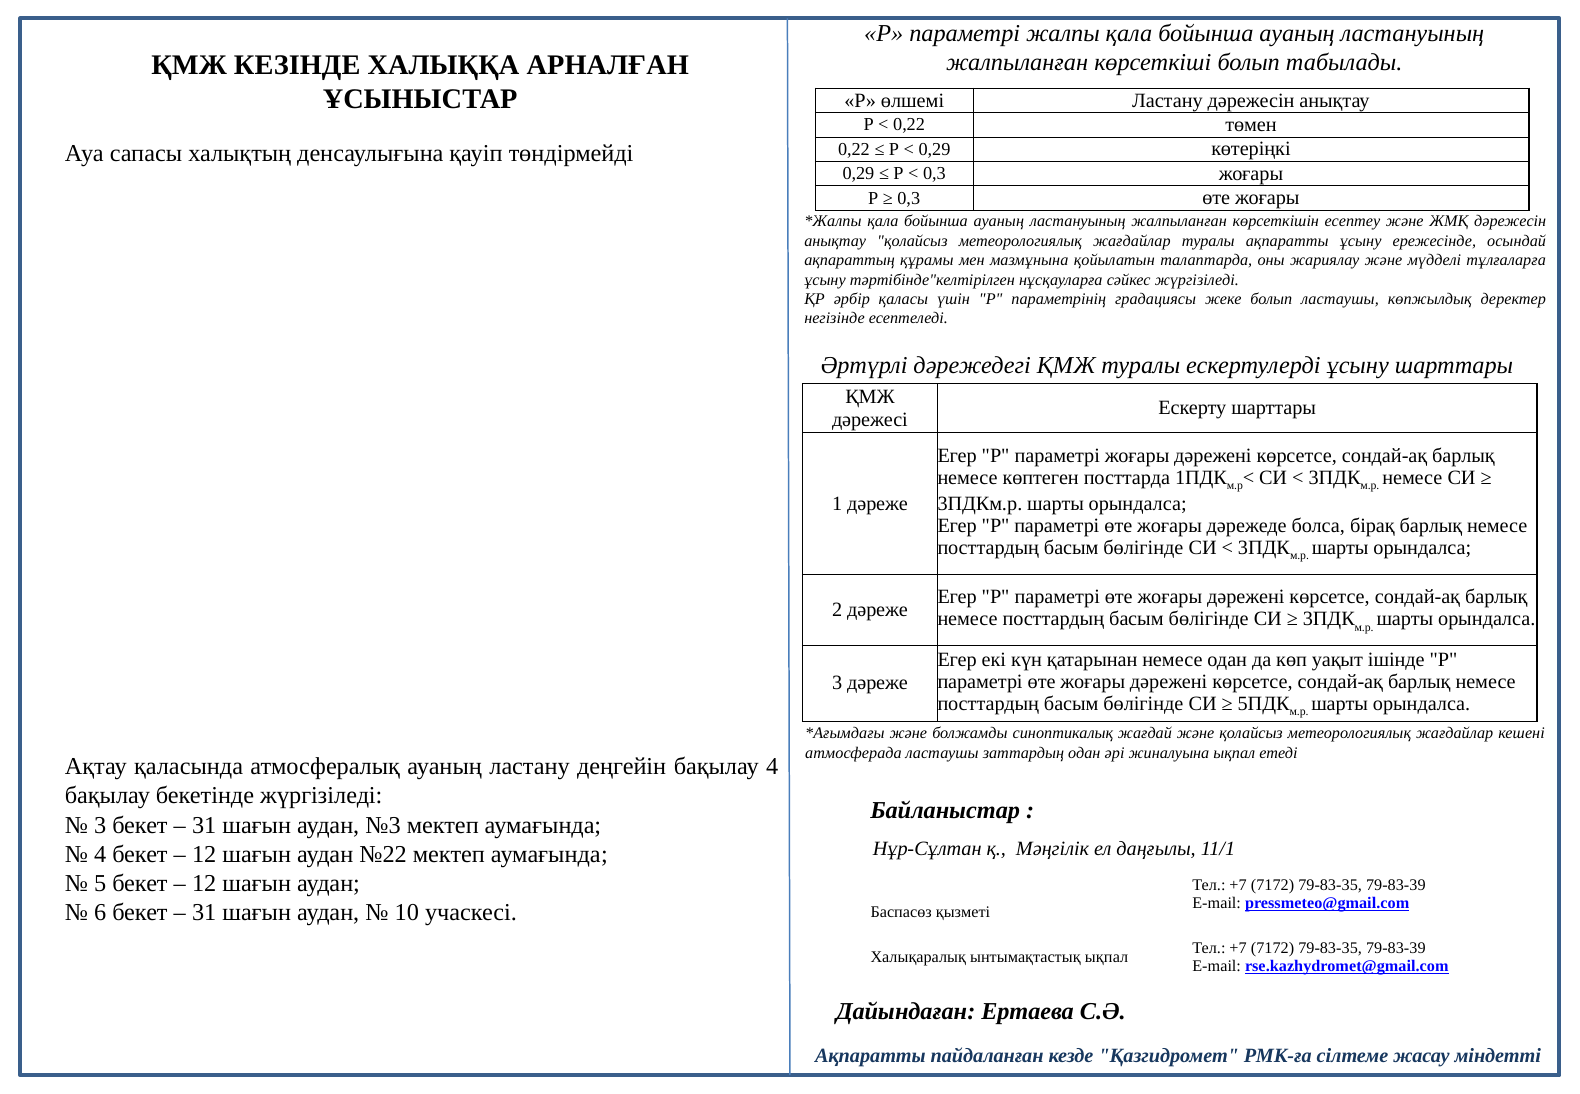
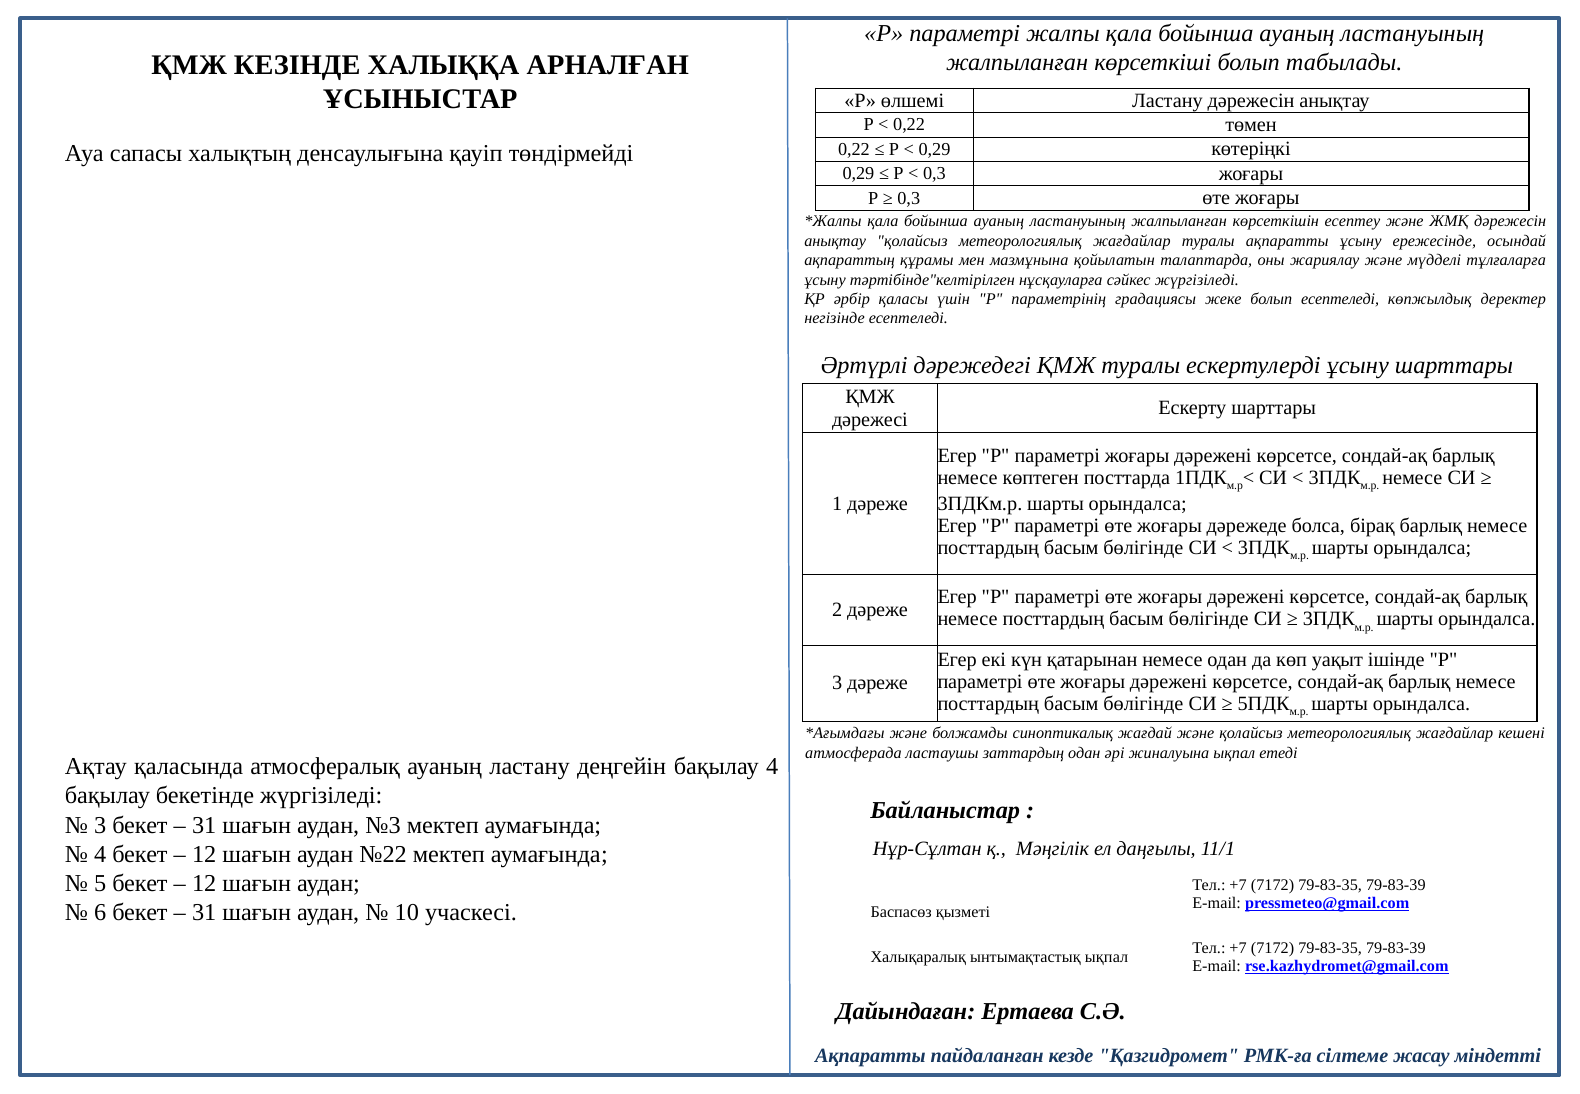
болып ластаушы: ластаушы -> есептеледі
